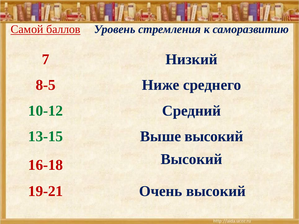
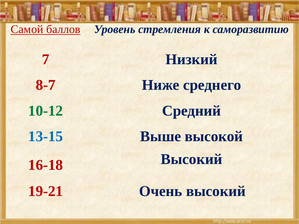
8-5: 8-5 -> 8-7
13-15 colour: green -> blue
Выше высокий: высокий -> высокой
